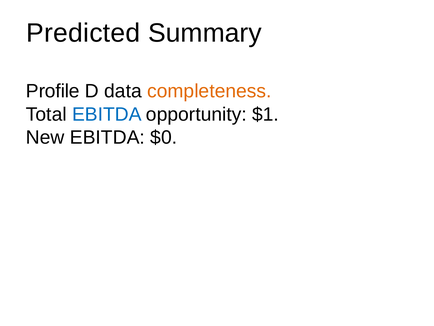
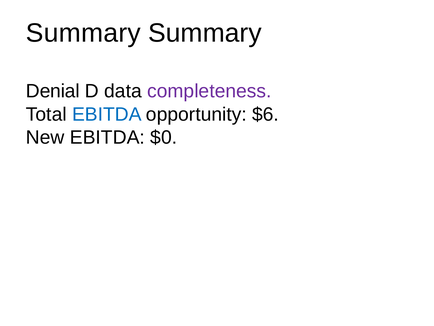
Predicted at (83, 33): Predicted -> Summary
Profile: Profile -> Denial
completeness colour: orange -> purple
$1: $1 -> $6
